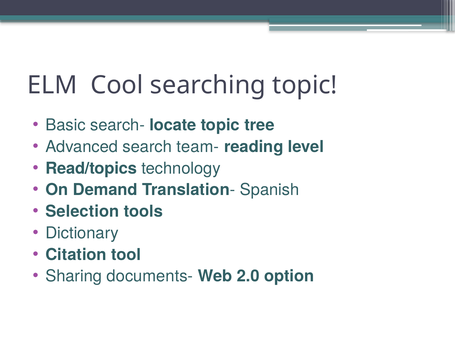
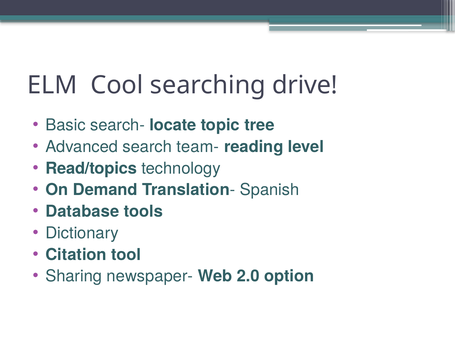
searching topic: topic -> drive
Selection: Selection -> Database
documents-: documents- -> newspaper-
